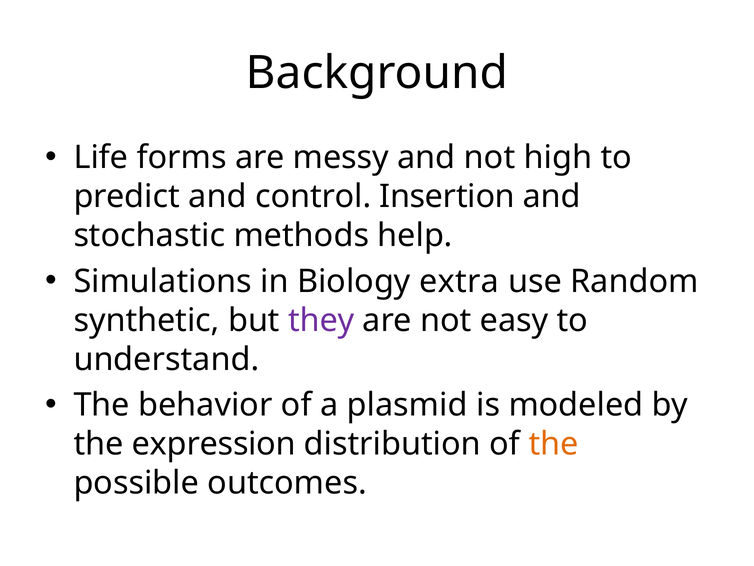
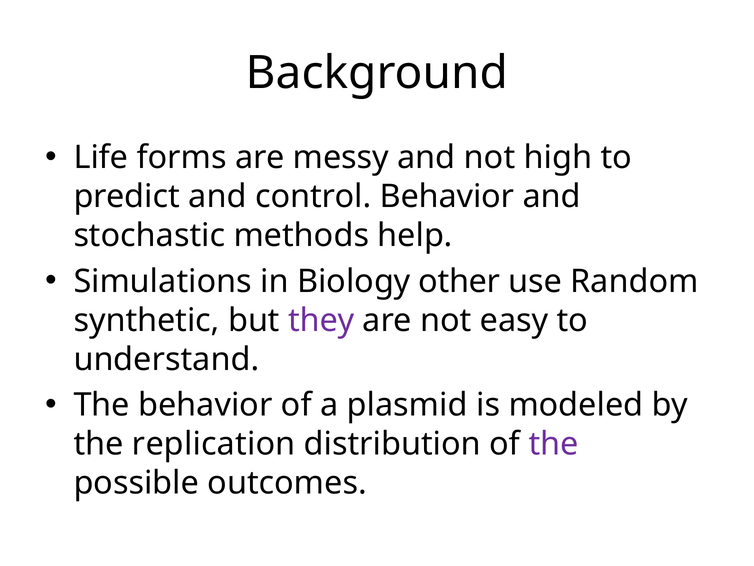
control Insertion: Insertion -> Behavior
extra: extra -> other
expression: expression -> replication
the at (554, 444) colour: orange -> purple
